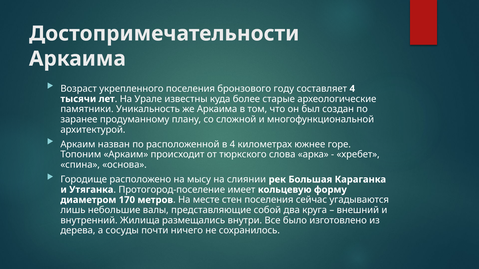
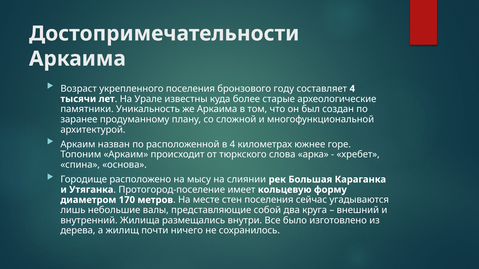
сосуды: сосуды -> жилищ
